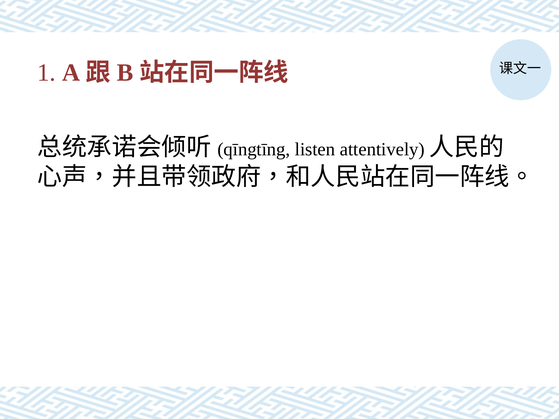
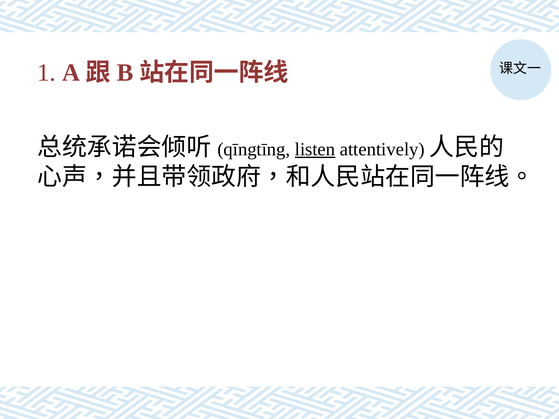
listen underline: none -> present
